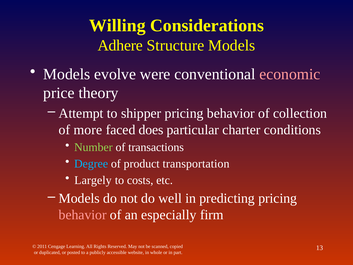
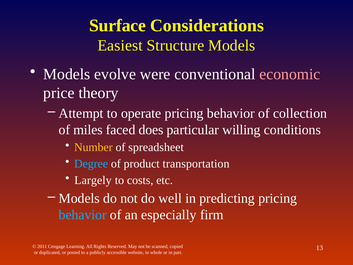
Willing: Willing -> Surface
Adhere: Adhere -> Easiest
shipper: shipper -> operate
more: more -> miles
charter: charter -> willing
Number colour: light green -> yellow
transactions: transactions -> spreadsheet
behavior at (83, 215) colour: pink -> light blue
